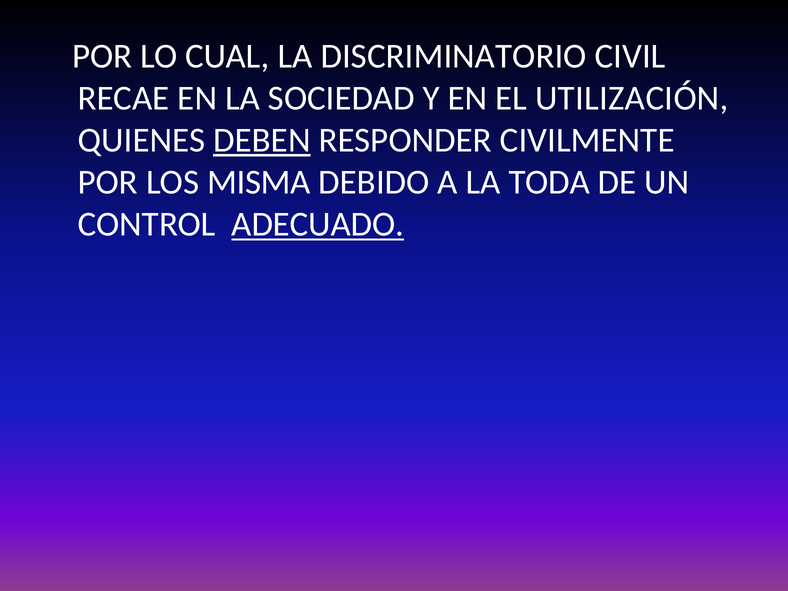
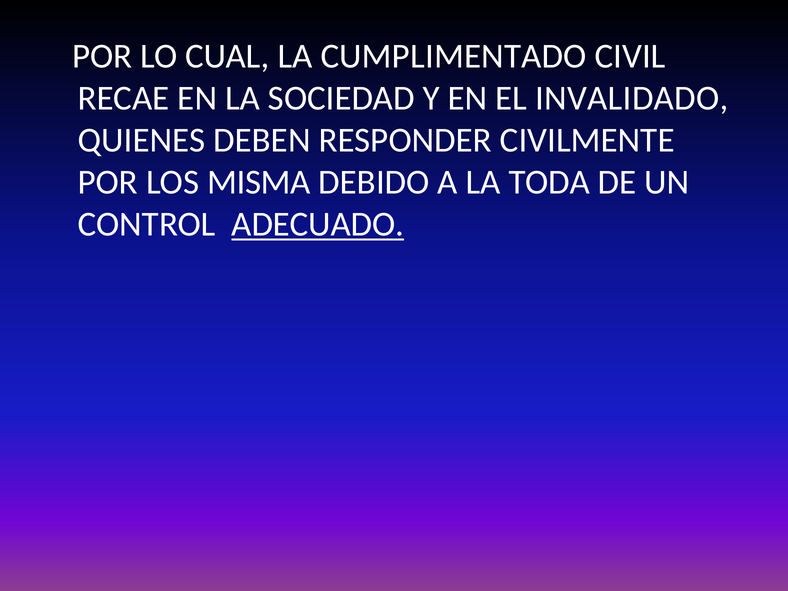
DISCRIMINATORIO: DISCRIMINATORIO -> CUMPLIMENTADO
UTILIZACIÓN: UTILIZACIÓN -> INVALIDADO
DEBEN underline: present -> none
